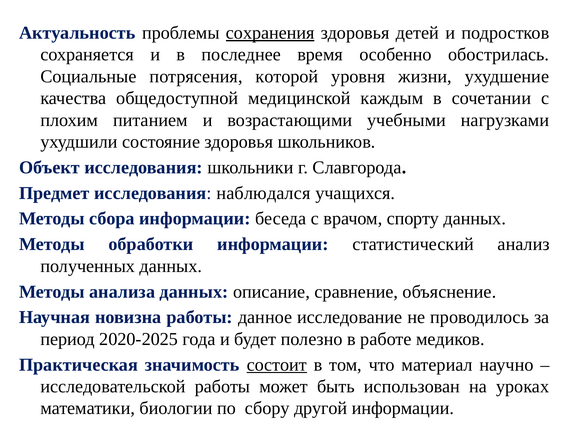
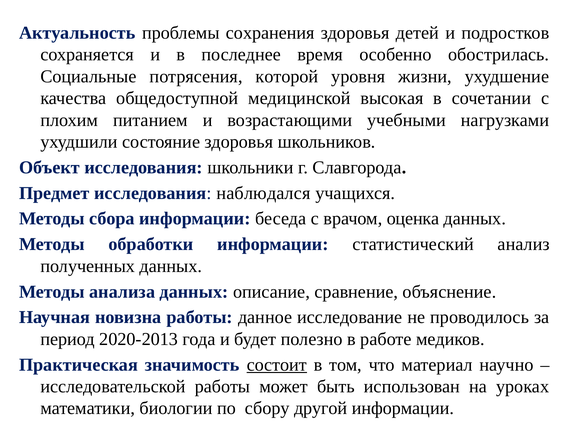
сохранения underline: present -> none
каждым: каждым -> высокая
спорту: спорту -> оценка
2020-2025: 2020-2025 -> 2020-2013
